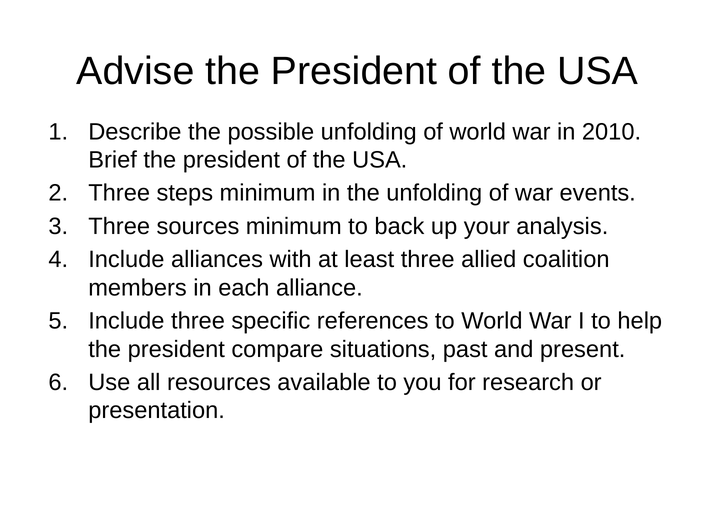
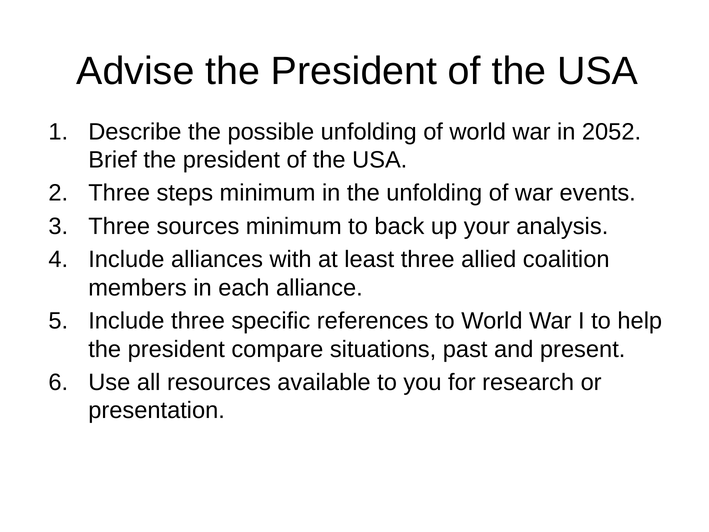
2010: 2010 -> 2052
